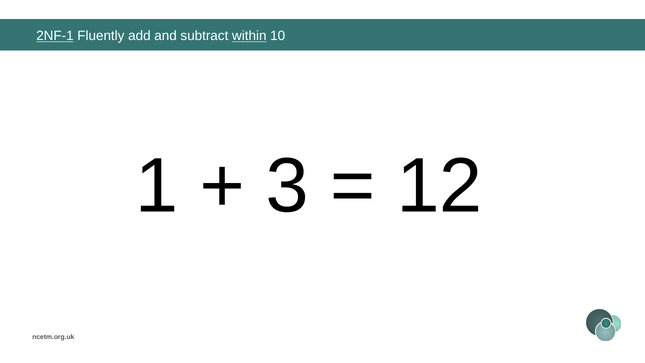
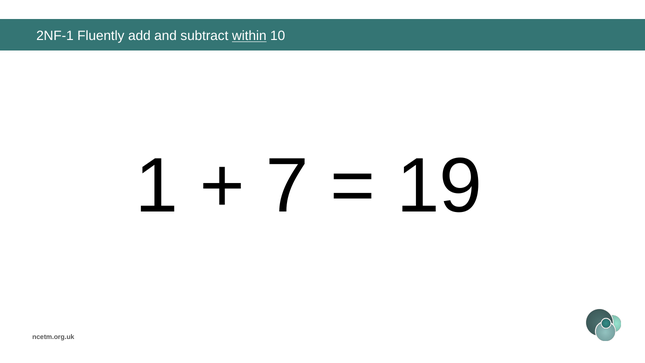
2NF-1 underline: present -> none
3: 3 -> 7
12: 12 -> 19
